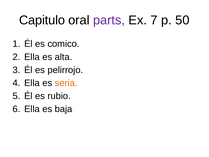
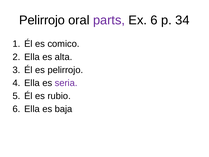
Capitulo at (42, 20): Capitulo -> Pelirrojo
Ex 7: 7 -> 6
50: 50 -> 34
seria colour: orange -> purple
